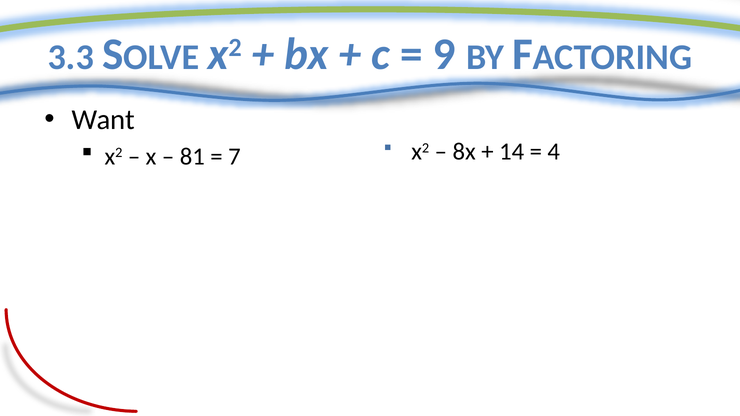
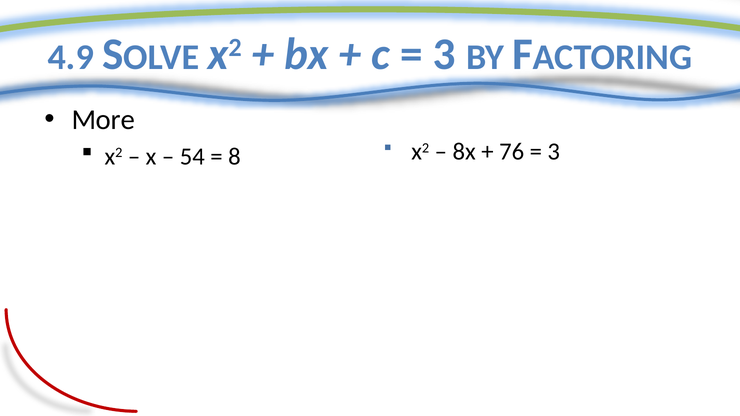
3.3: 3.3 -> 4.9
9 at (444, 55): 9 -> 3
Want: Want -> More
81: 81 -> 54
7: 7 -> 8
14: 14 -> 76
4 at (554, 152): 4 -> 3
